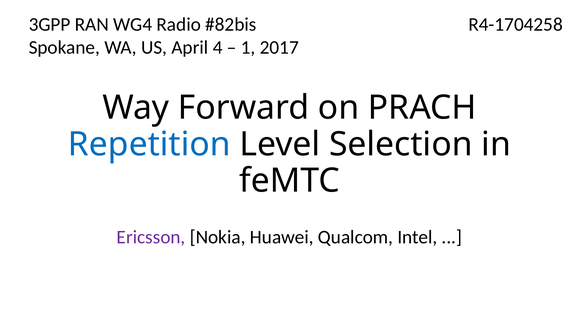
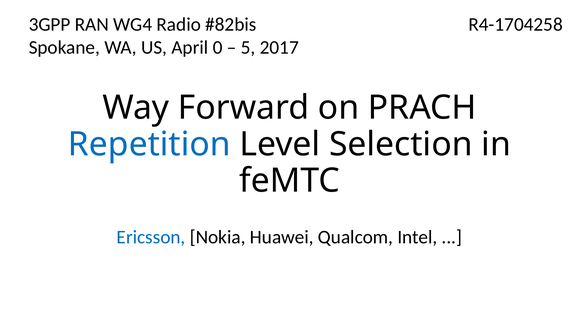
4: 4 -> 0
1: 1 -> 5
Ericsson colour: purple -> blue
